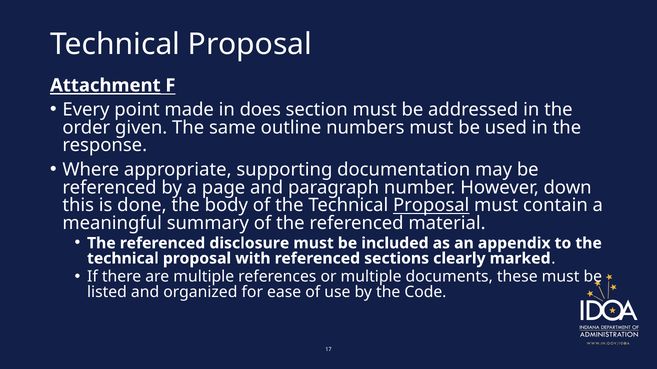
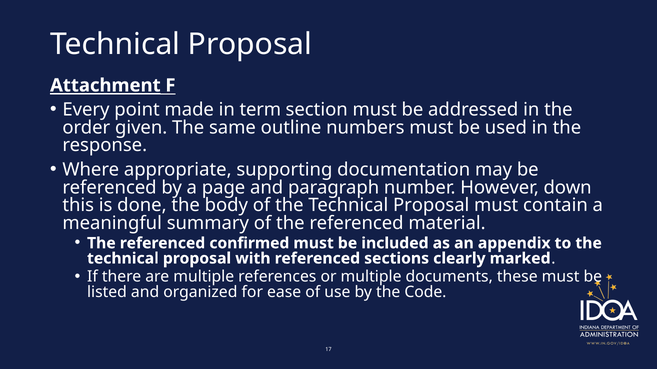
does: does -> term
Proposal at (431, 206) underline: present -> none
disclosure: disclosure -> confirmed
